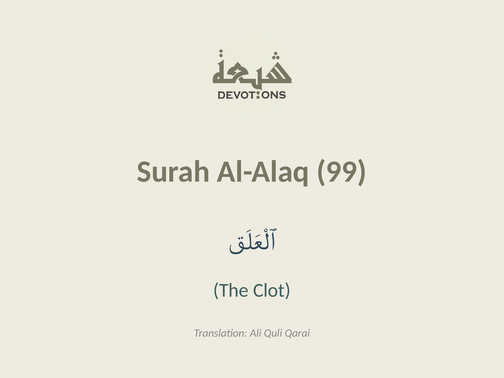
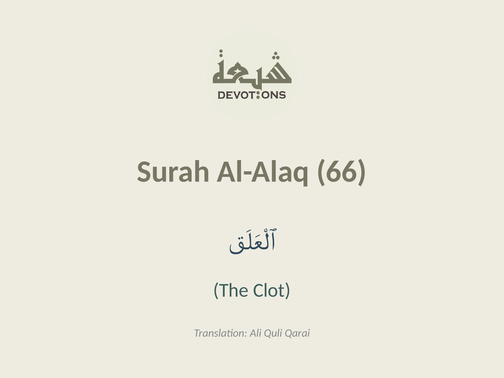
99: 99 -> 66
